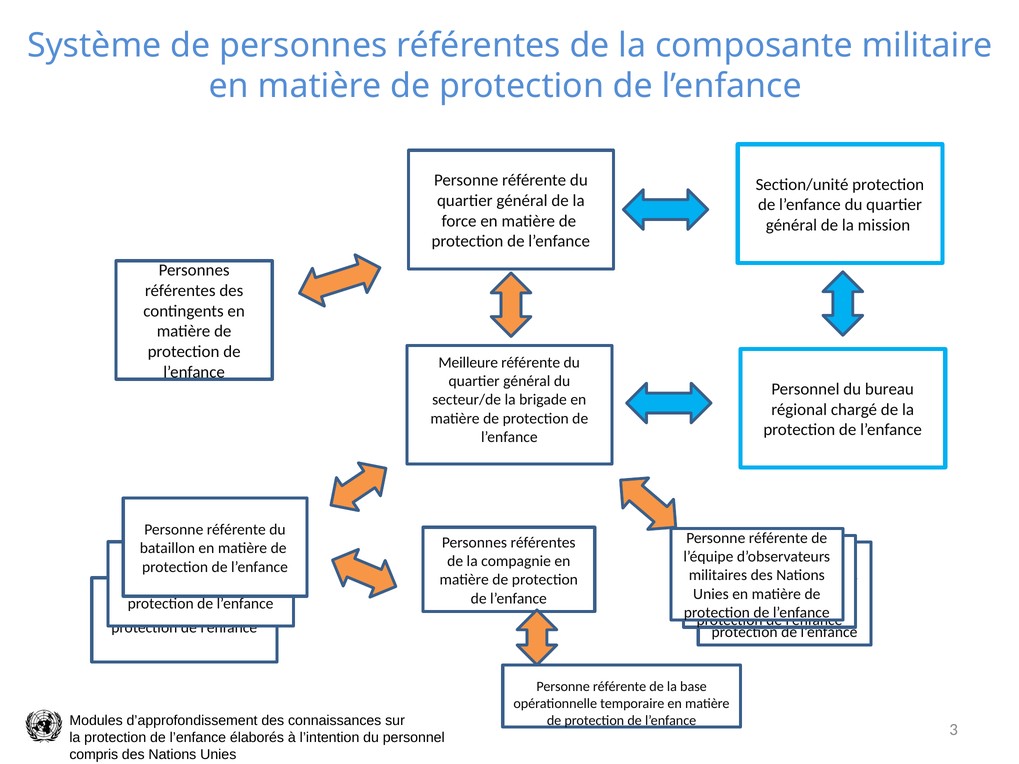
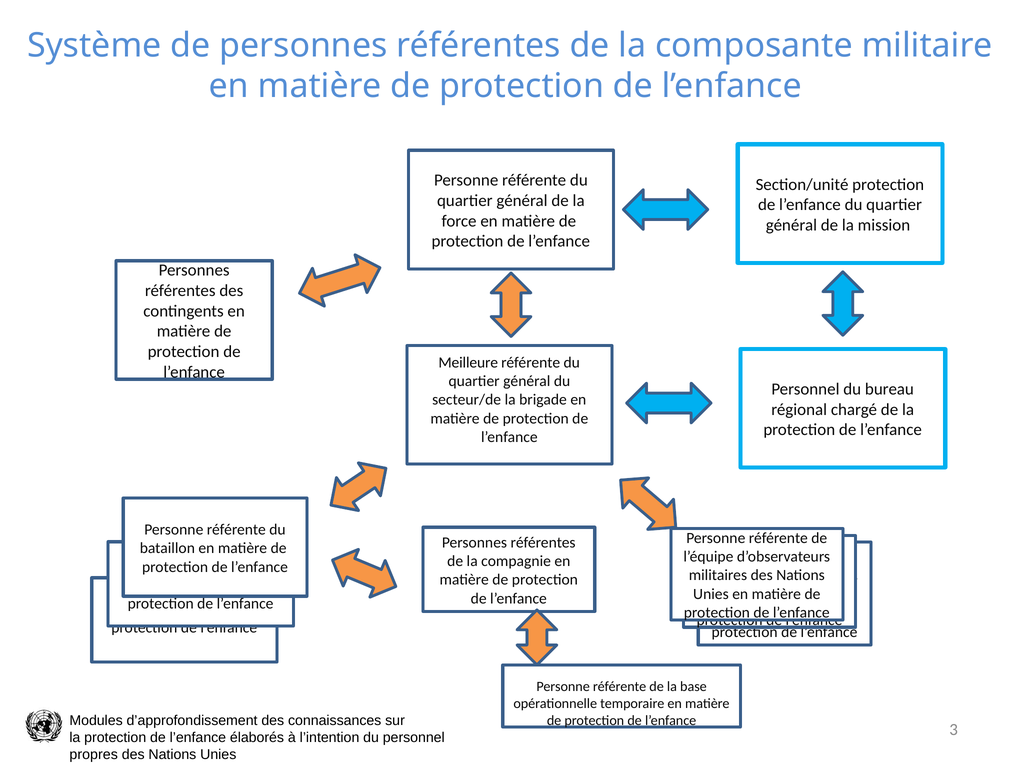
compris: compris -> propres
